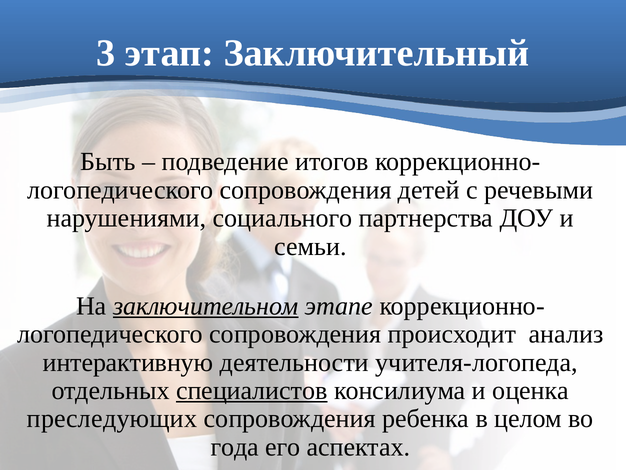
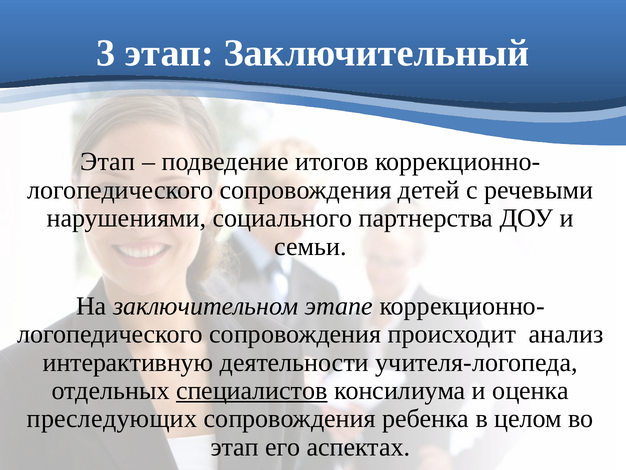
Быть at (108, 162): Быть -> Этап
заключительном underline: present -> none
года at (235, 447): года -> этап
